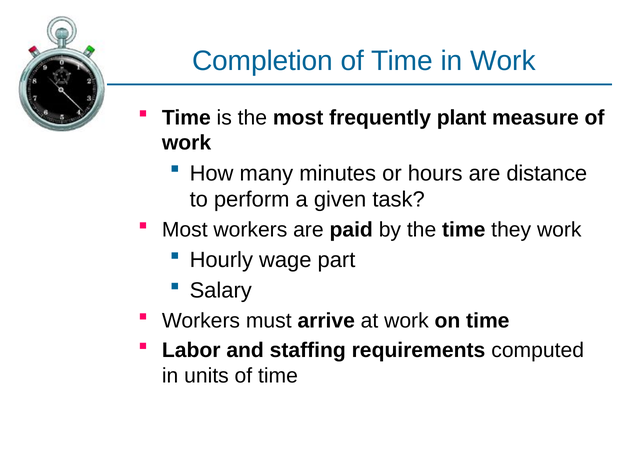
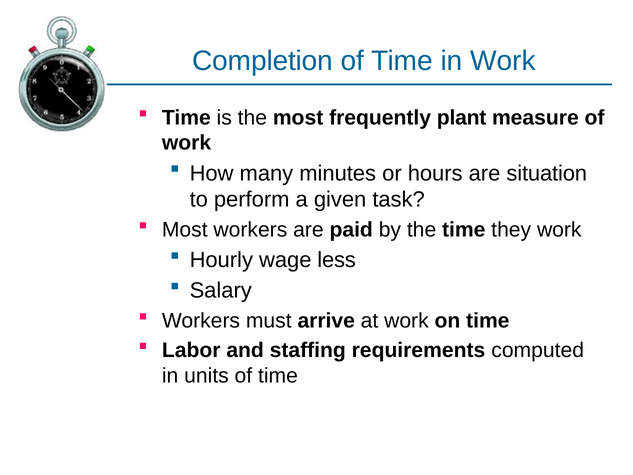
distance: distance -> situation
part: part -> less
